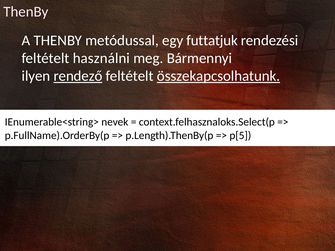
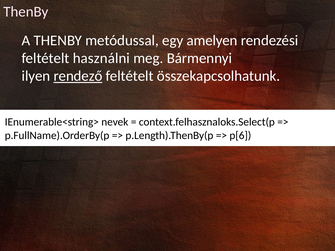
futtatjuk: futtatjuk -> amelyen
összekapcsolhatunk underline: present -> none
p[5: p[5 -> p[6
